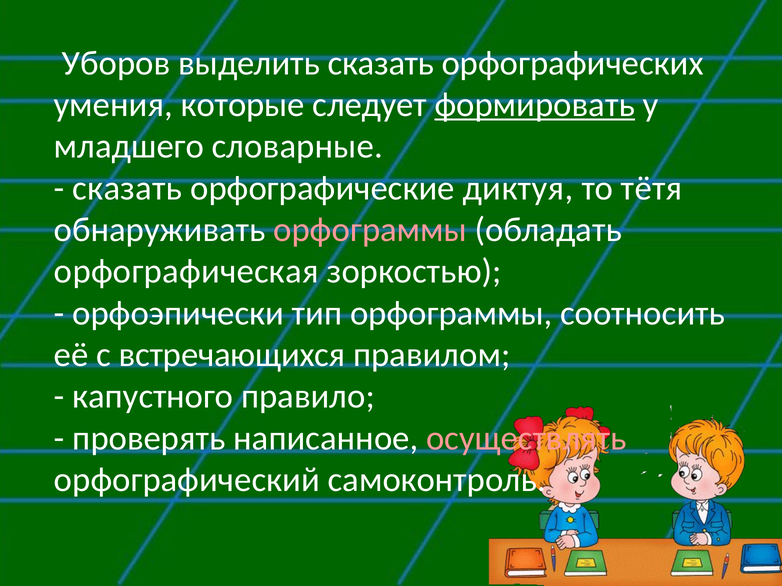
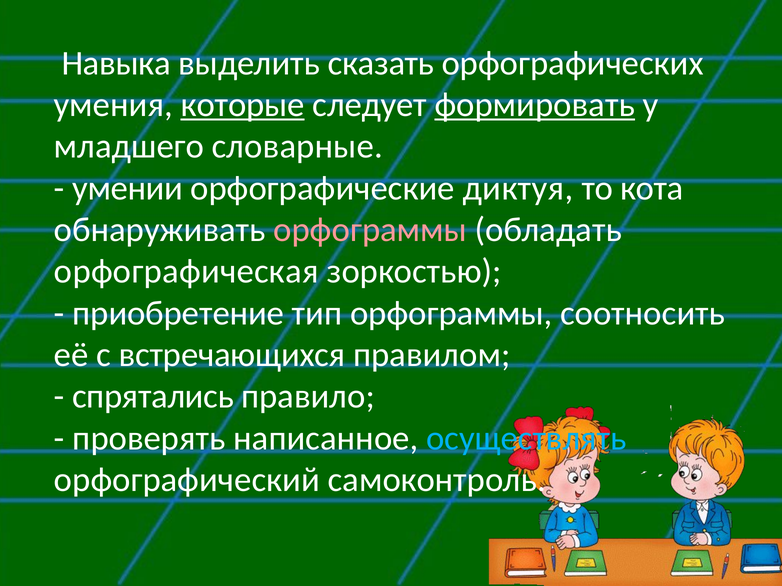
Уборов: Уборов -> Навыка
которые underline: none -> present
сказать at (127, 188): сказать -> умении
тётя: тётя -> кота
орфоэпически: орфоэпически -> приобретение
капустного: капустного -> спрятались
осуществлять colour: pink -> light blue
